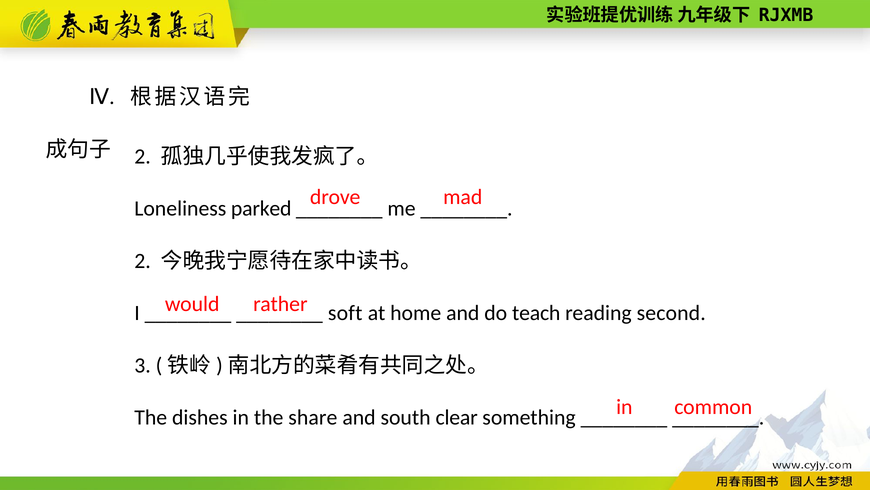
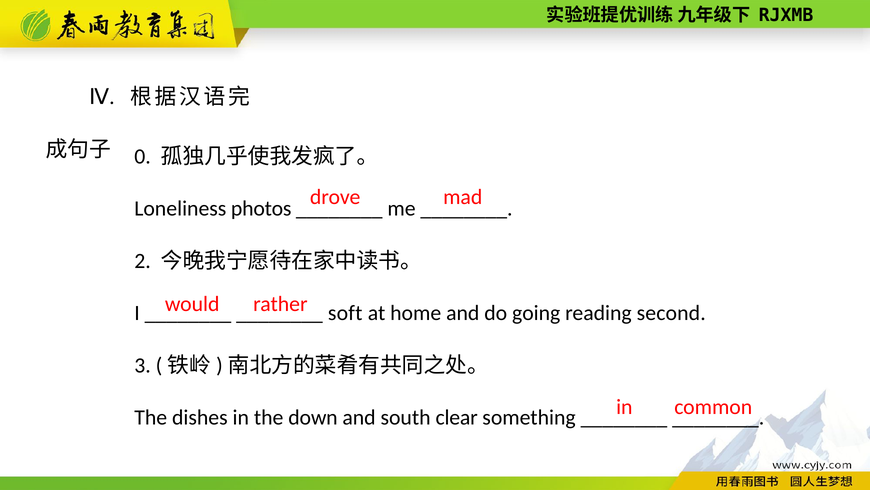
2 at (143, 156): 2 -> 0
parked: parked -> photos
teach: teach -> going
share: share -> down
